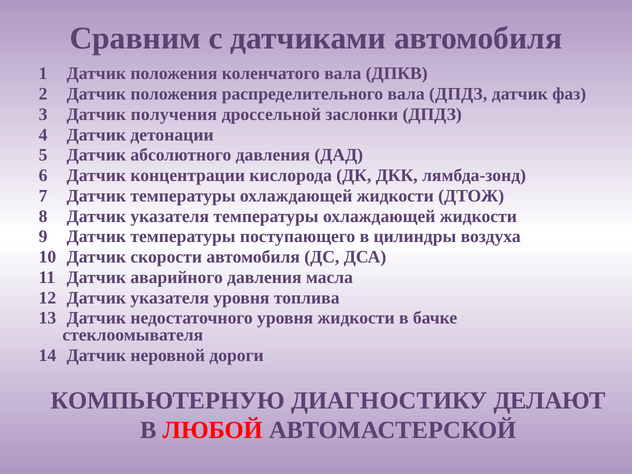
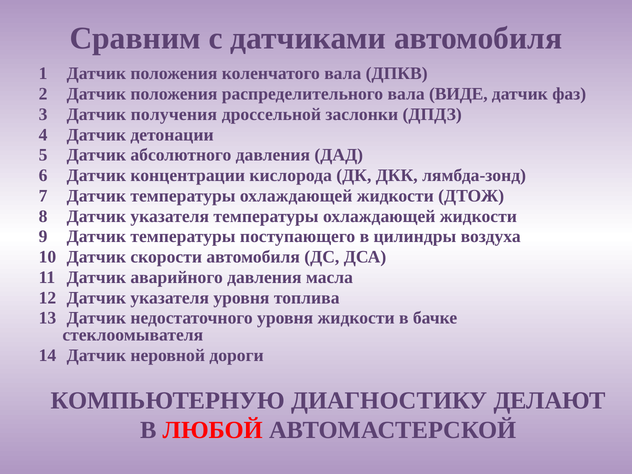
вала ДПДЗ: ДПДЗ -> ВИДЕ
